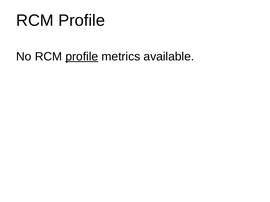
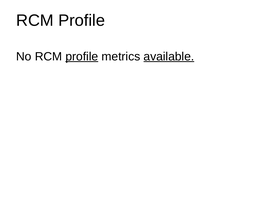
available underline: none -> present
